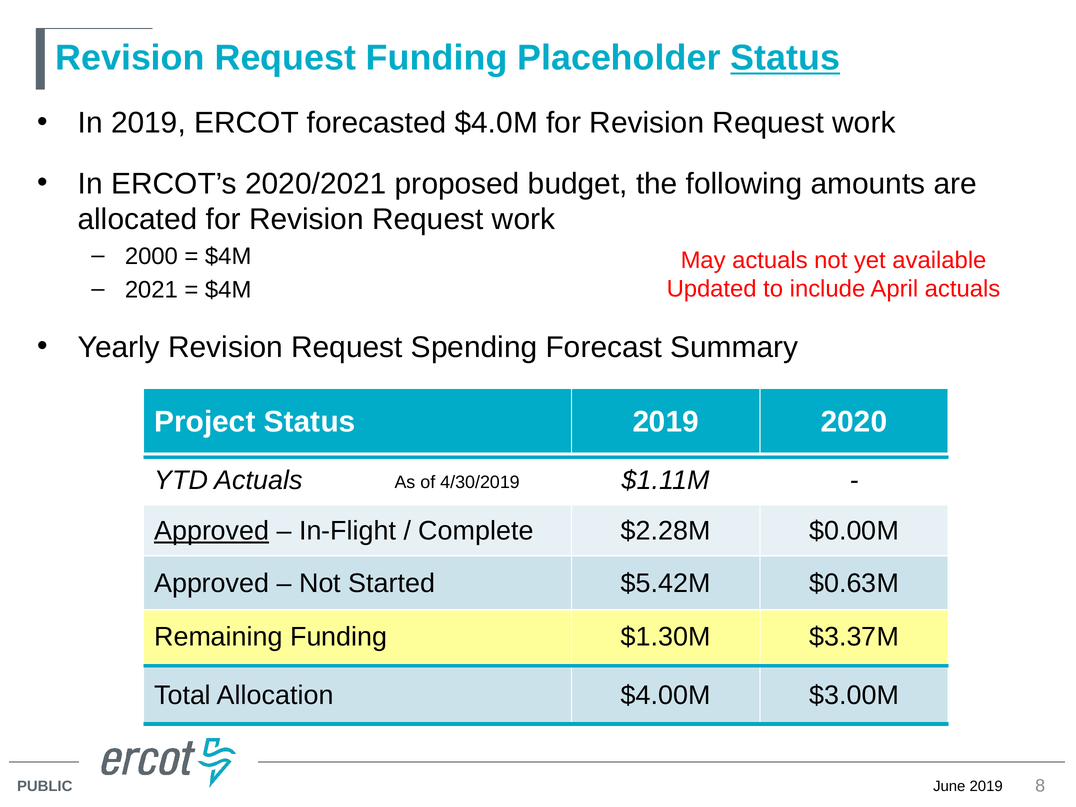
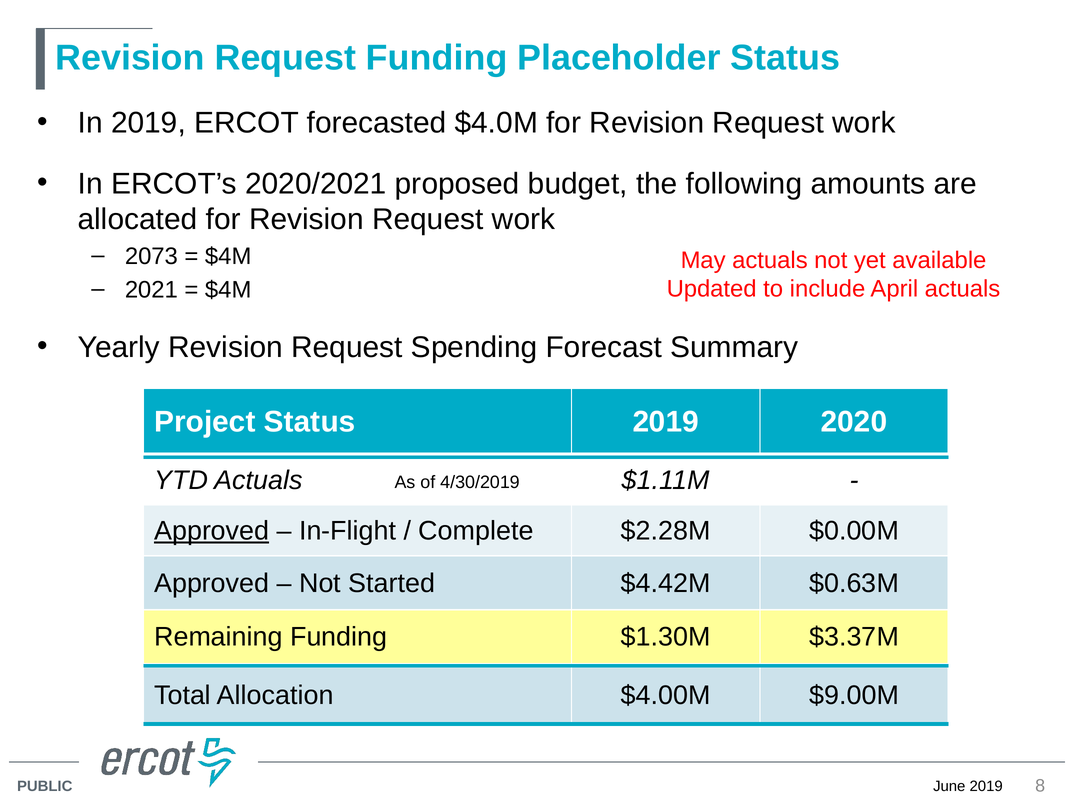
Status at (785, 58) underline: present -> none
2000: 2000 -> 2073
$5.42M: $5.42M -> $4.42M
$3.00M: $3.00M -> $9.00M
